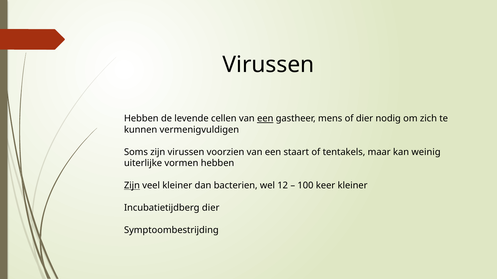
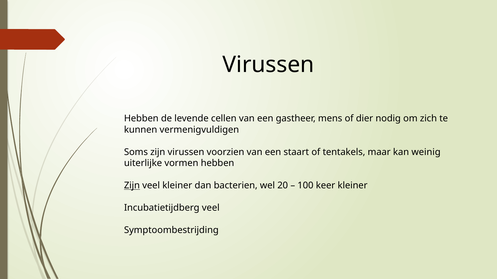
een at (265, 119) underline: present -> none
12: 12 -> 20
Incubatietijdberg dier: dier -> veel
